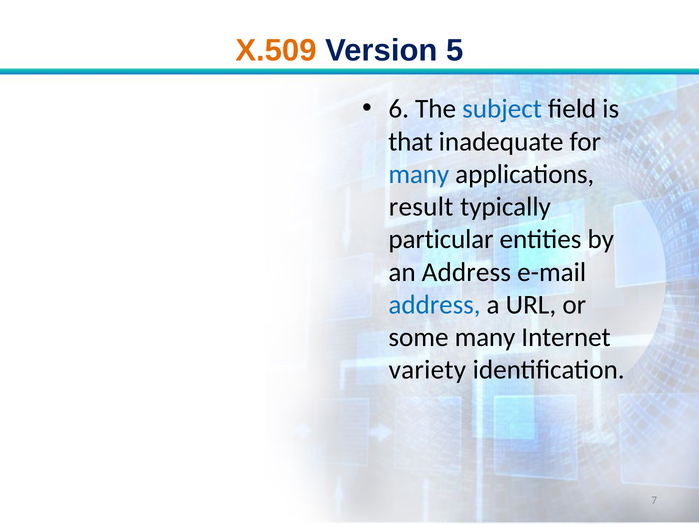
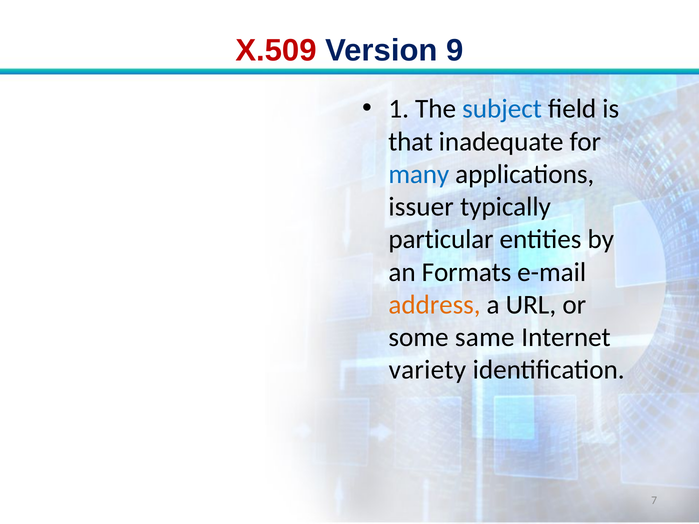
X.509 colour: orange -> red
5: 5 -> 9
6: 6 -> 1
result: result -> issuer
an Address: Address -> Formats
address at (434, 305) colour: blue -> orange
some many: many -> same
